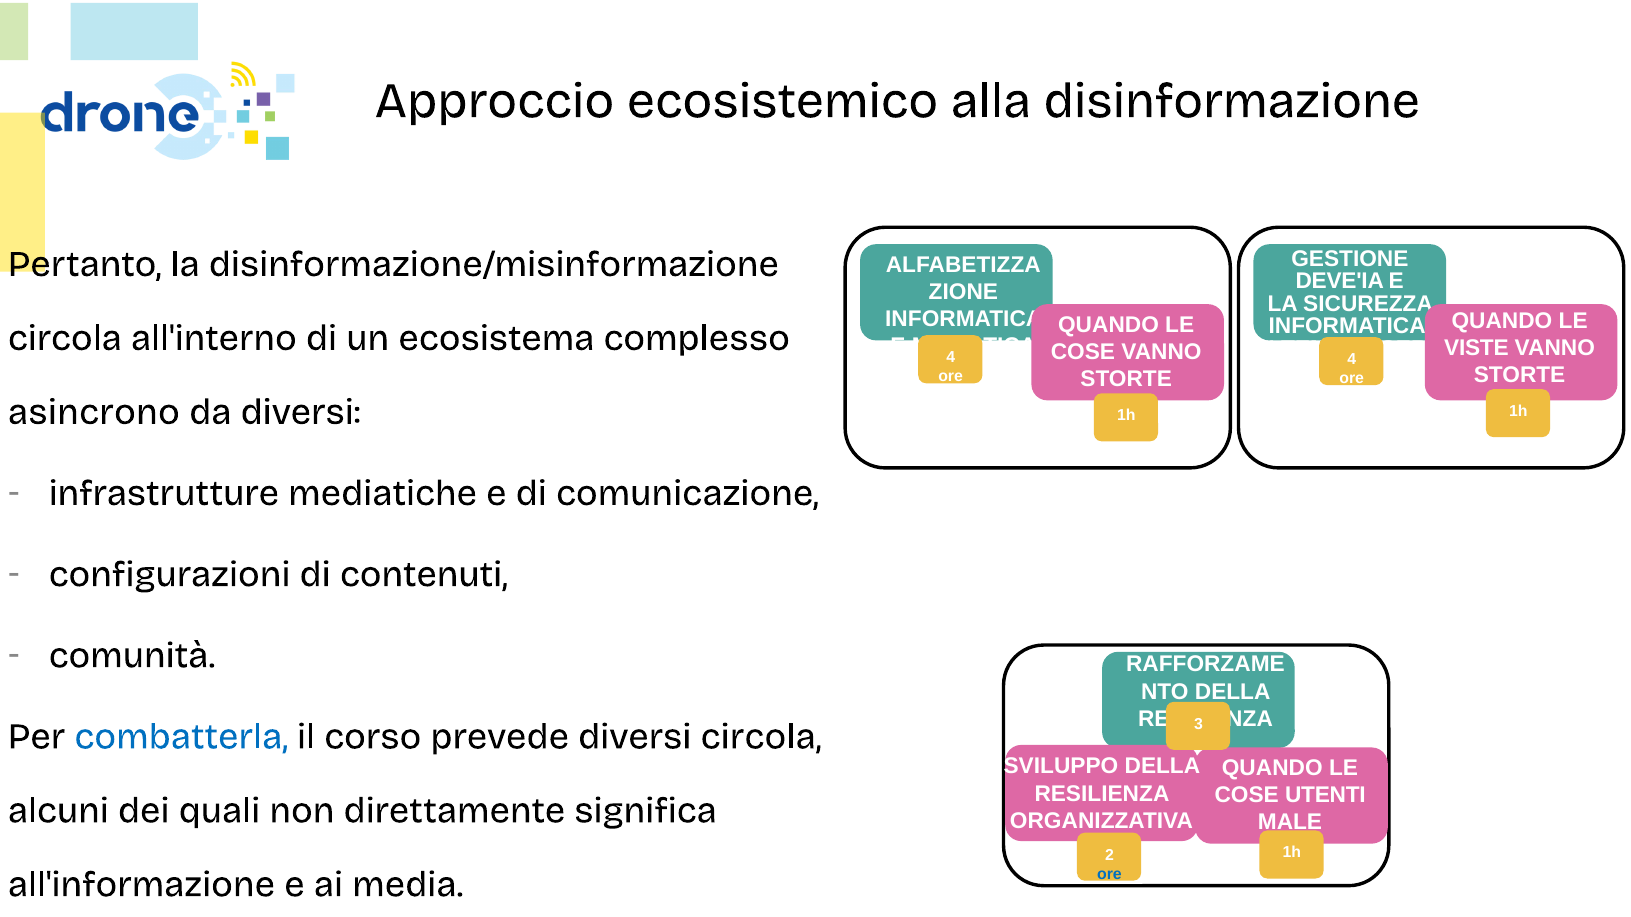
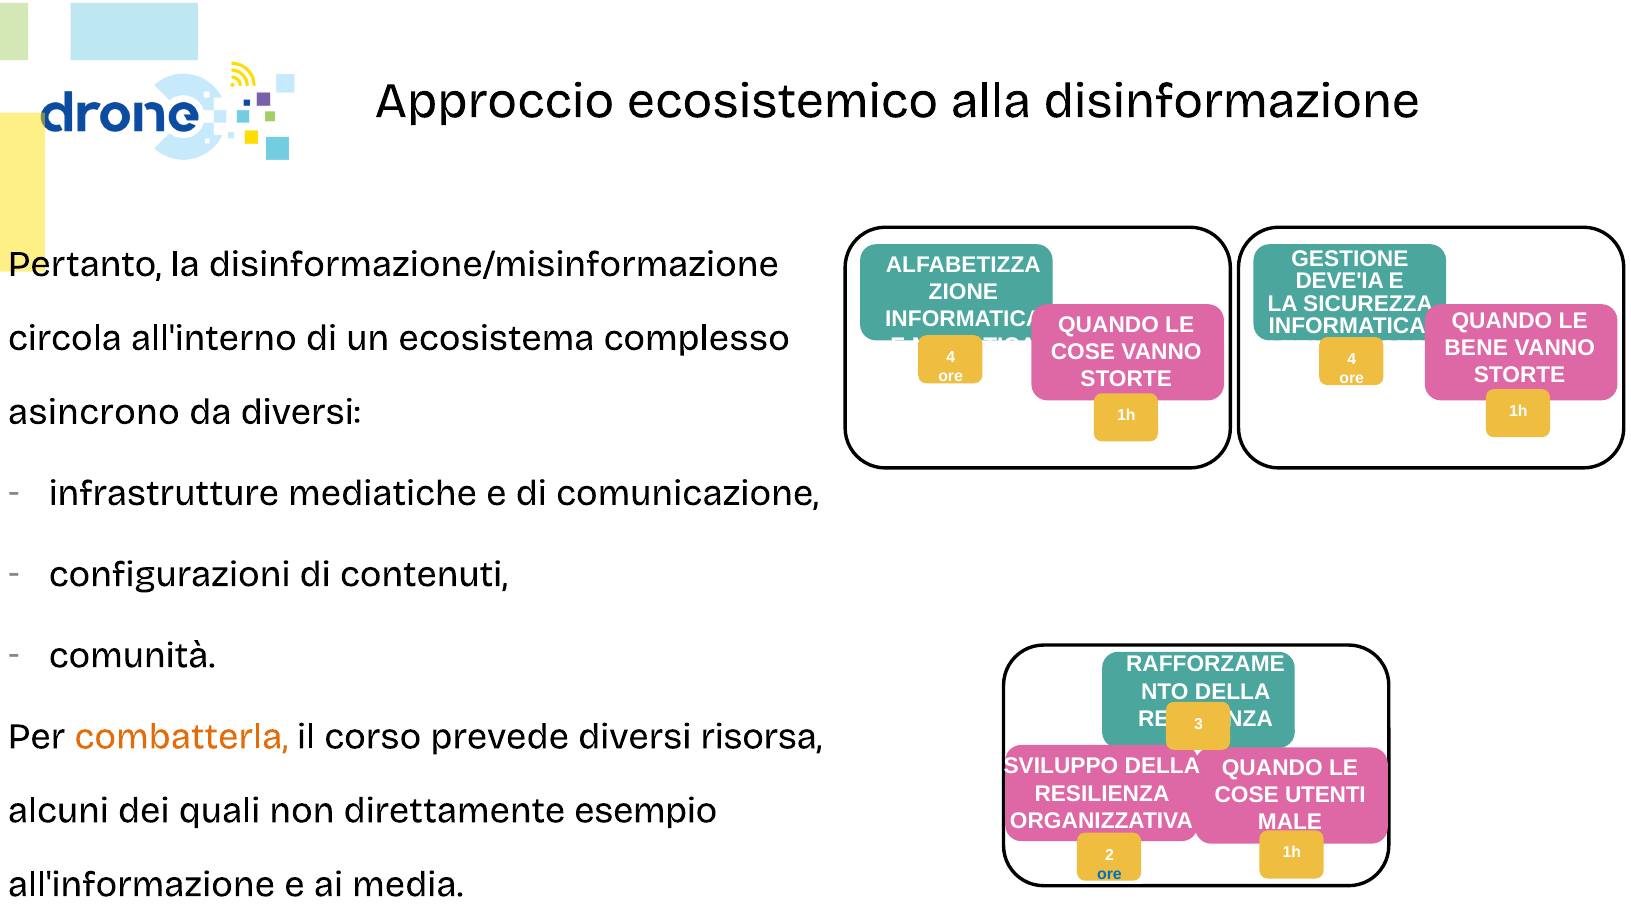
VISTE: VISTE -> BENE
combatterla colour: blue -> orange
diversi circola: circola -> risorsa
significa: significa -> esempio
